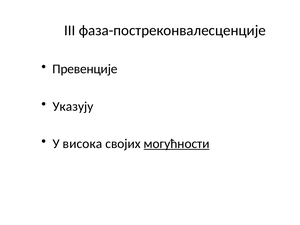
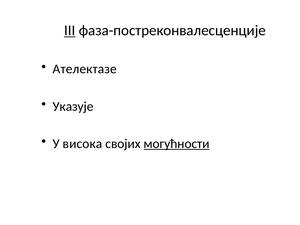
III underline: none -> present
Превенције: Превенције -> Ателектазе
Указују: Указују -> Указује
